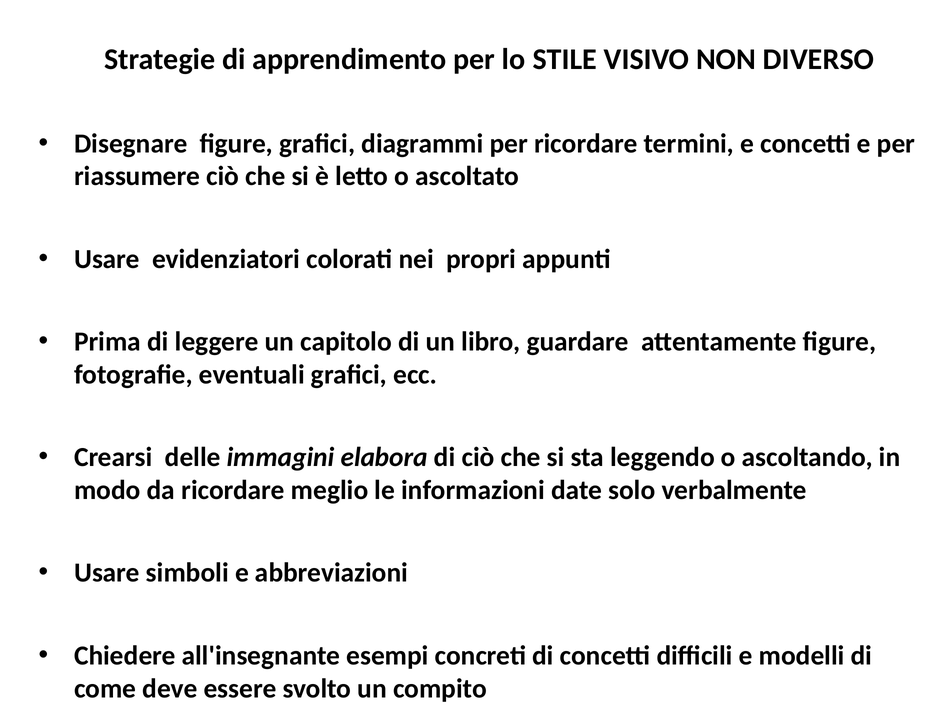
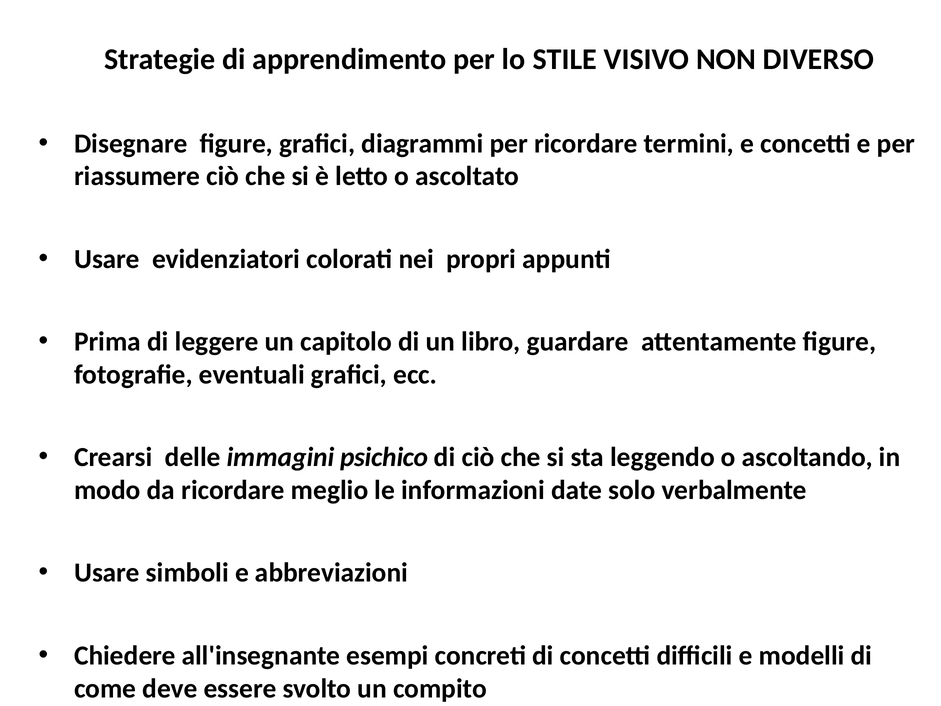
elabora: elabora -> psichico
